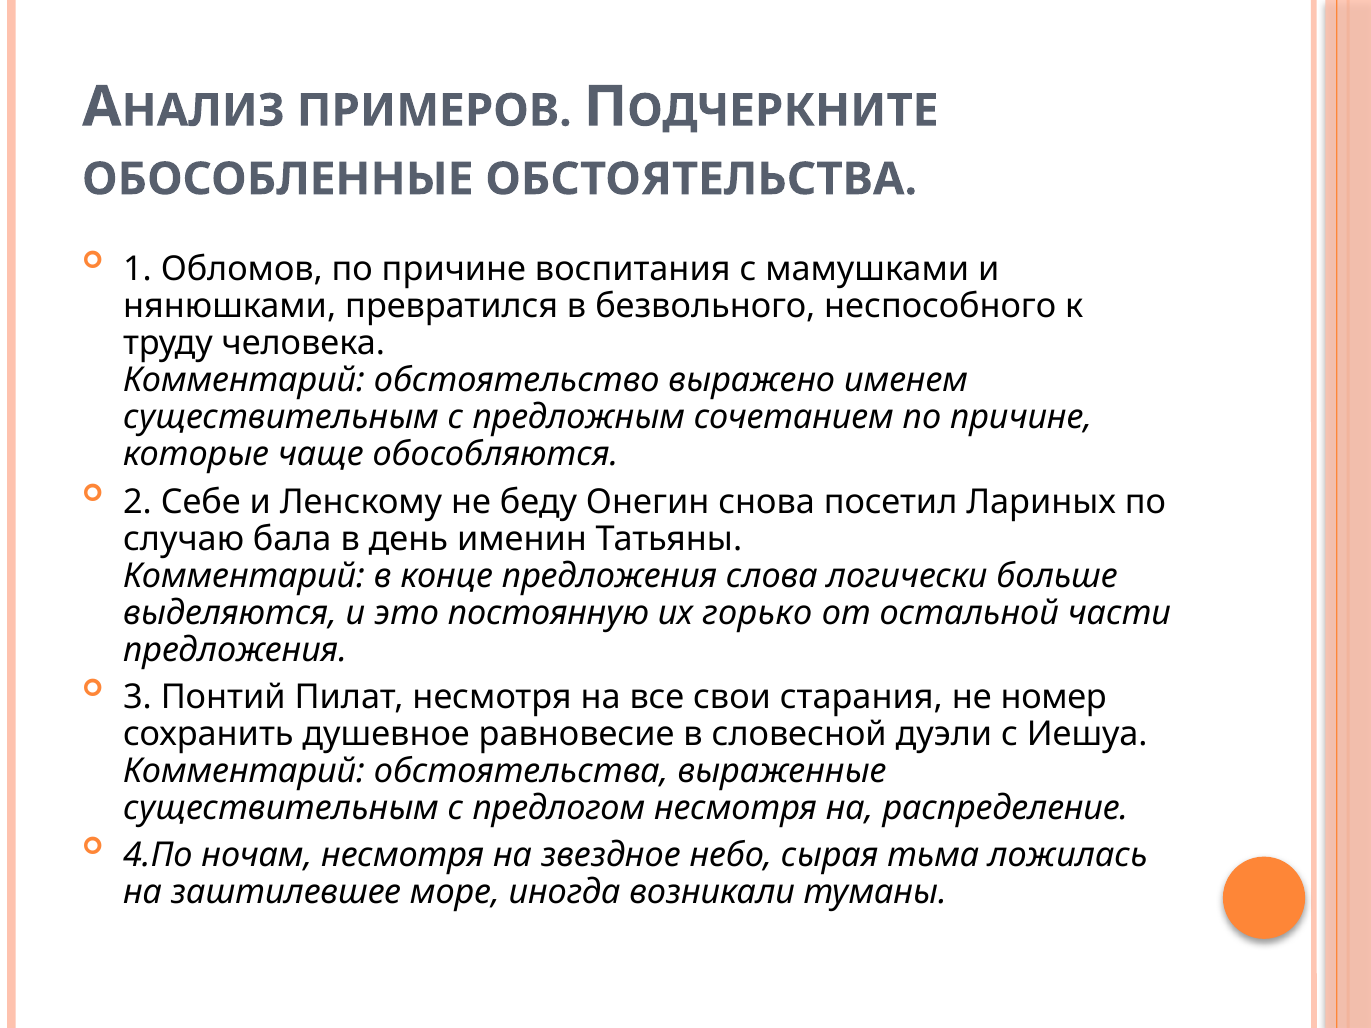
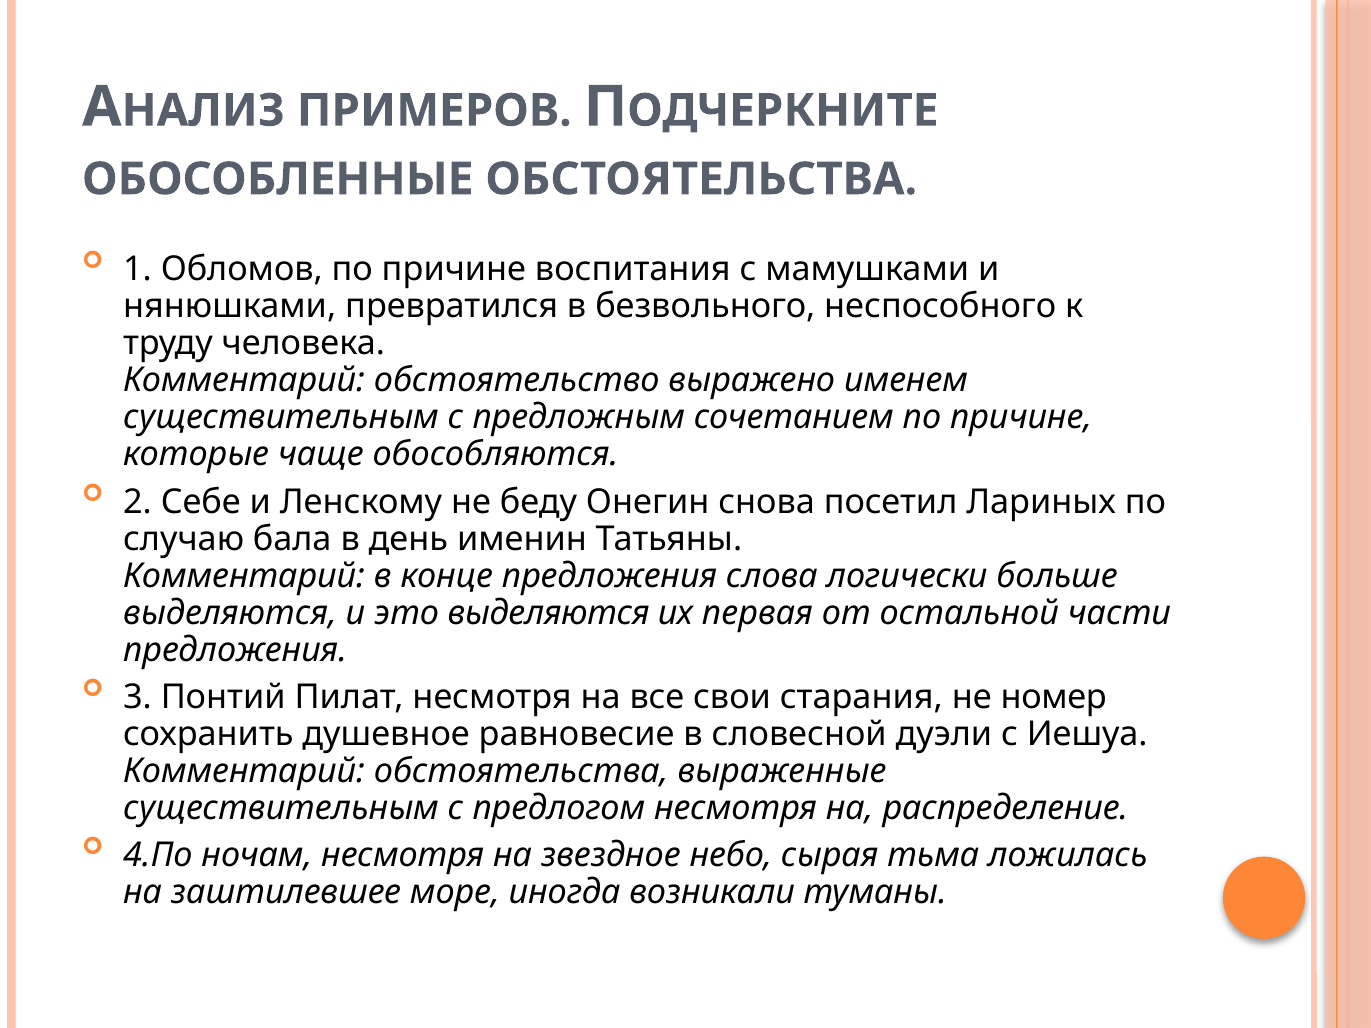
это постоянную: постоянную -> выделяются
горько: горько -> первая
